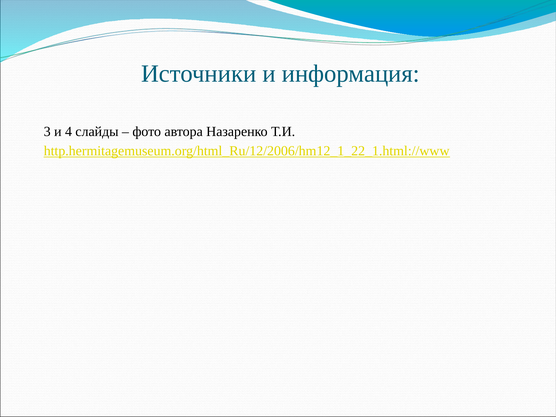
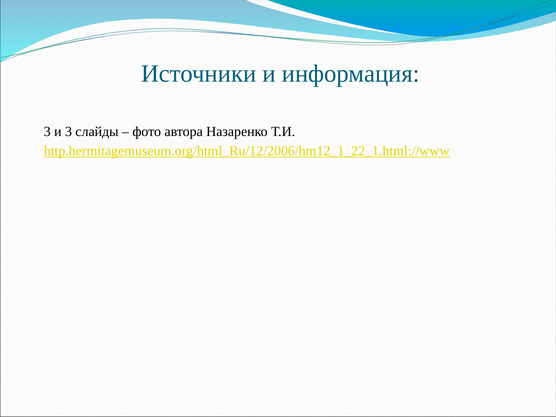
и 4: 4 -> 3
